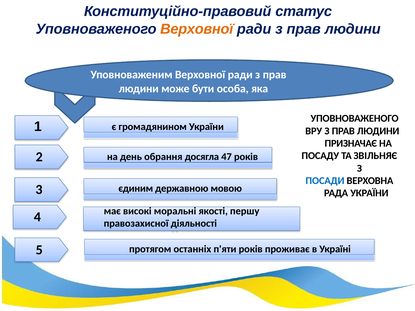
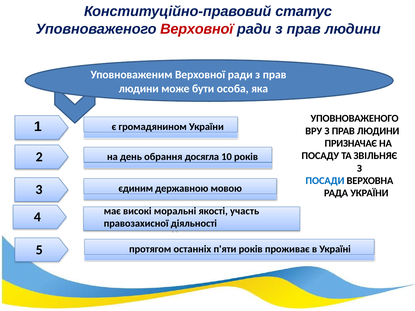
Верховної at (197, 29) colour: orange -> red
47: 47 -> 10
першу: першу -> участь
